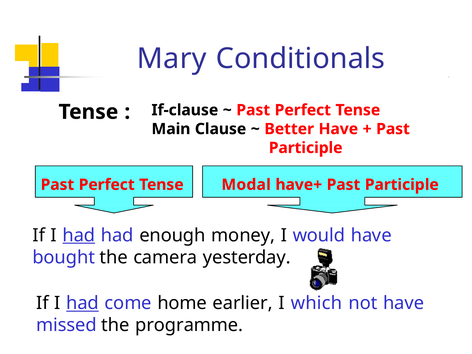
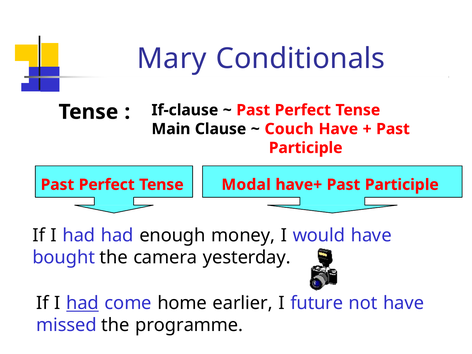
Better: Better -> Couch
had at (79, 235) underline: present -> none
which: which -> future
